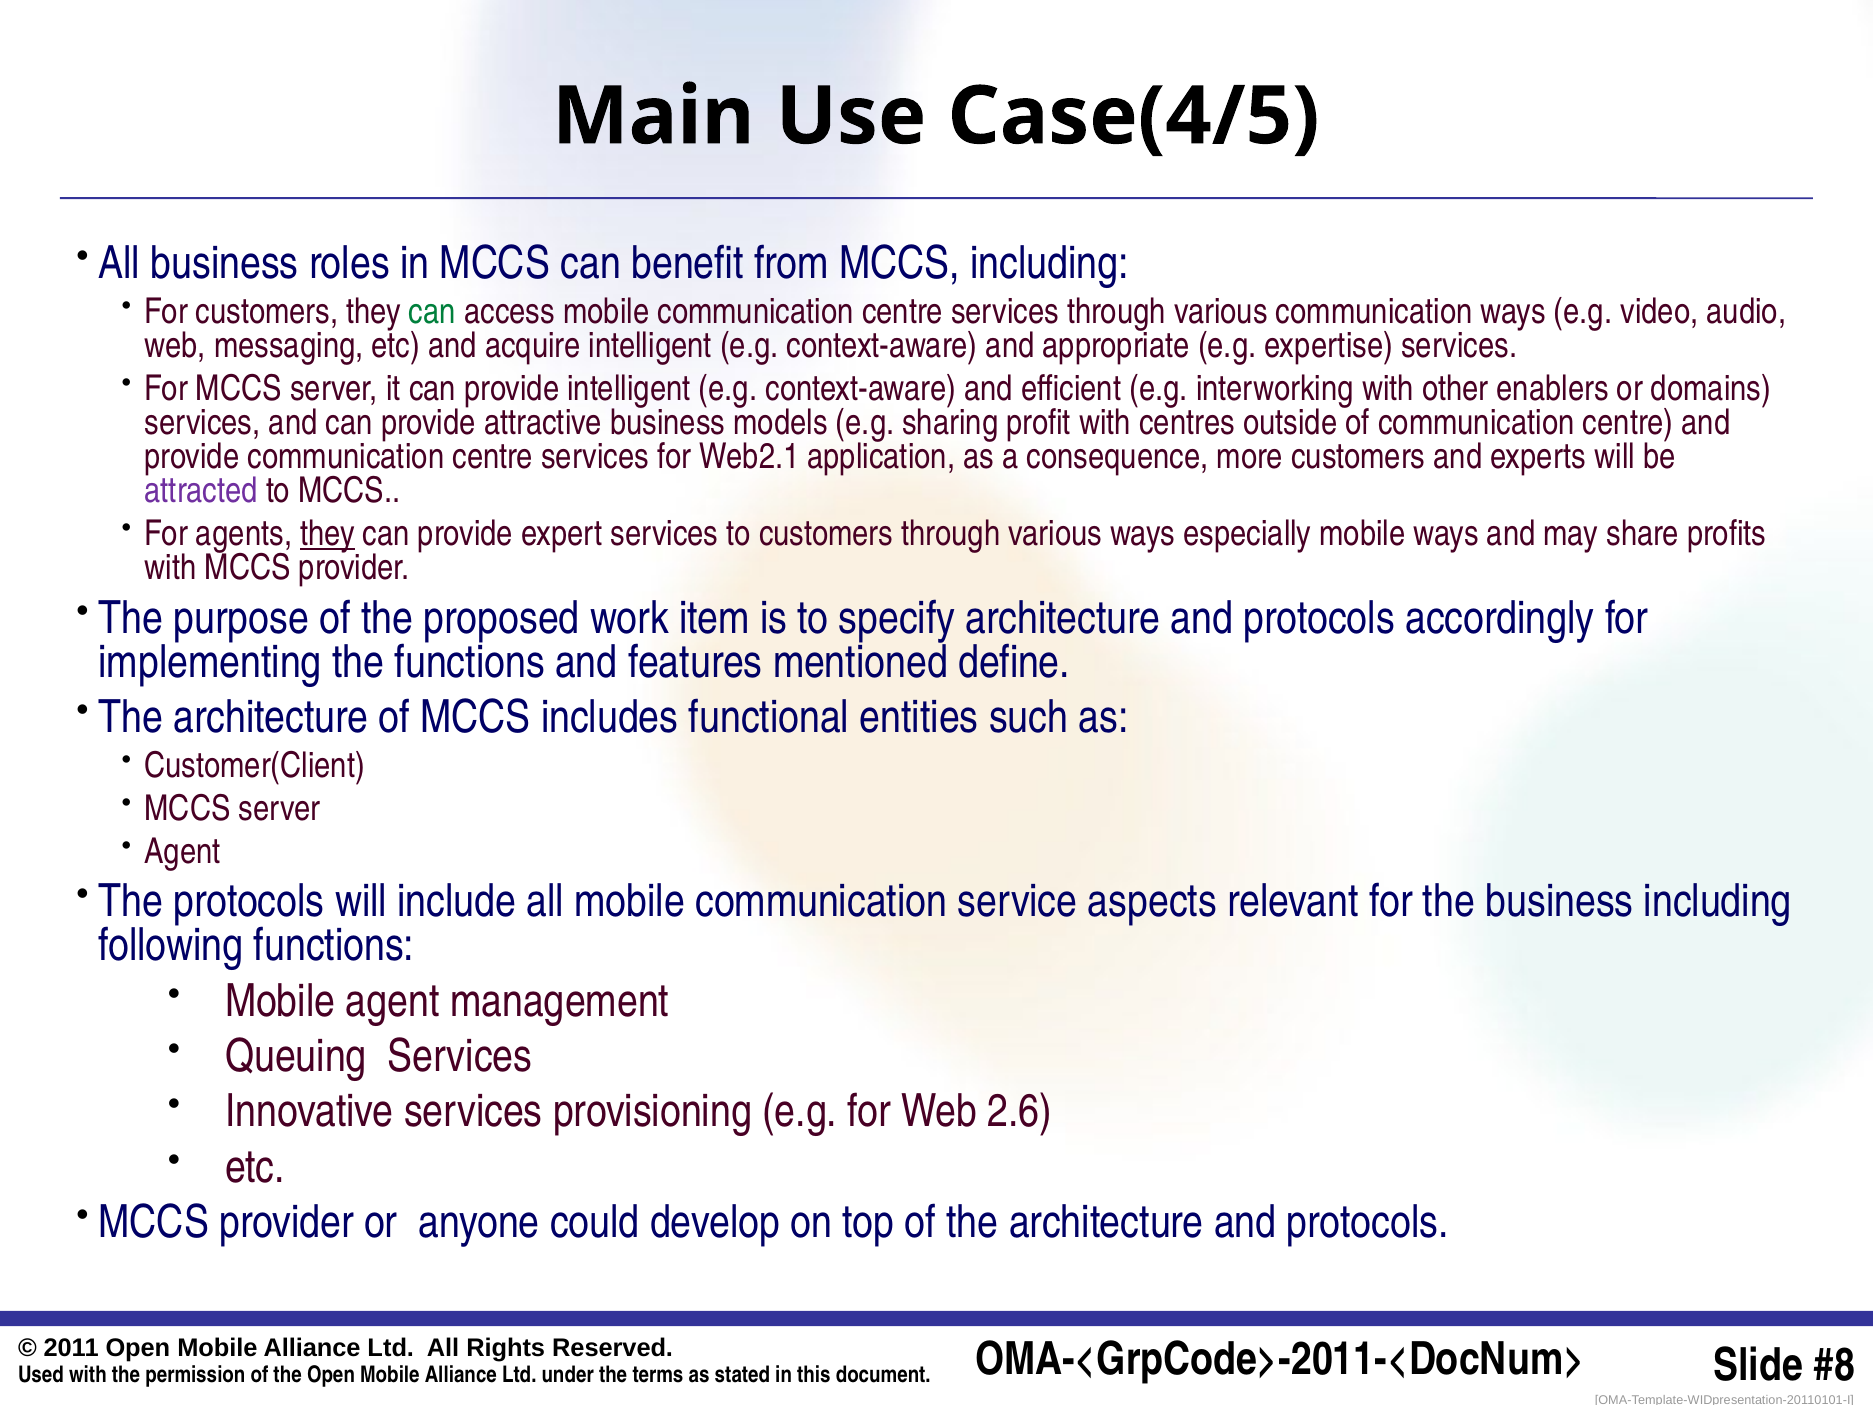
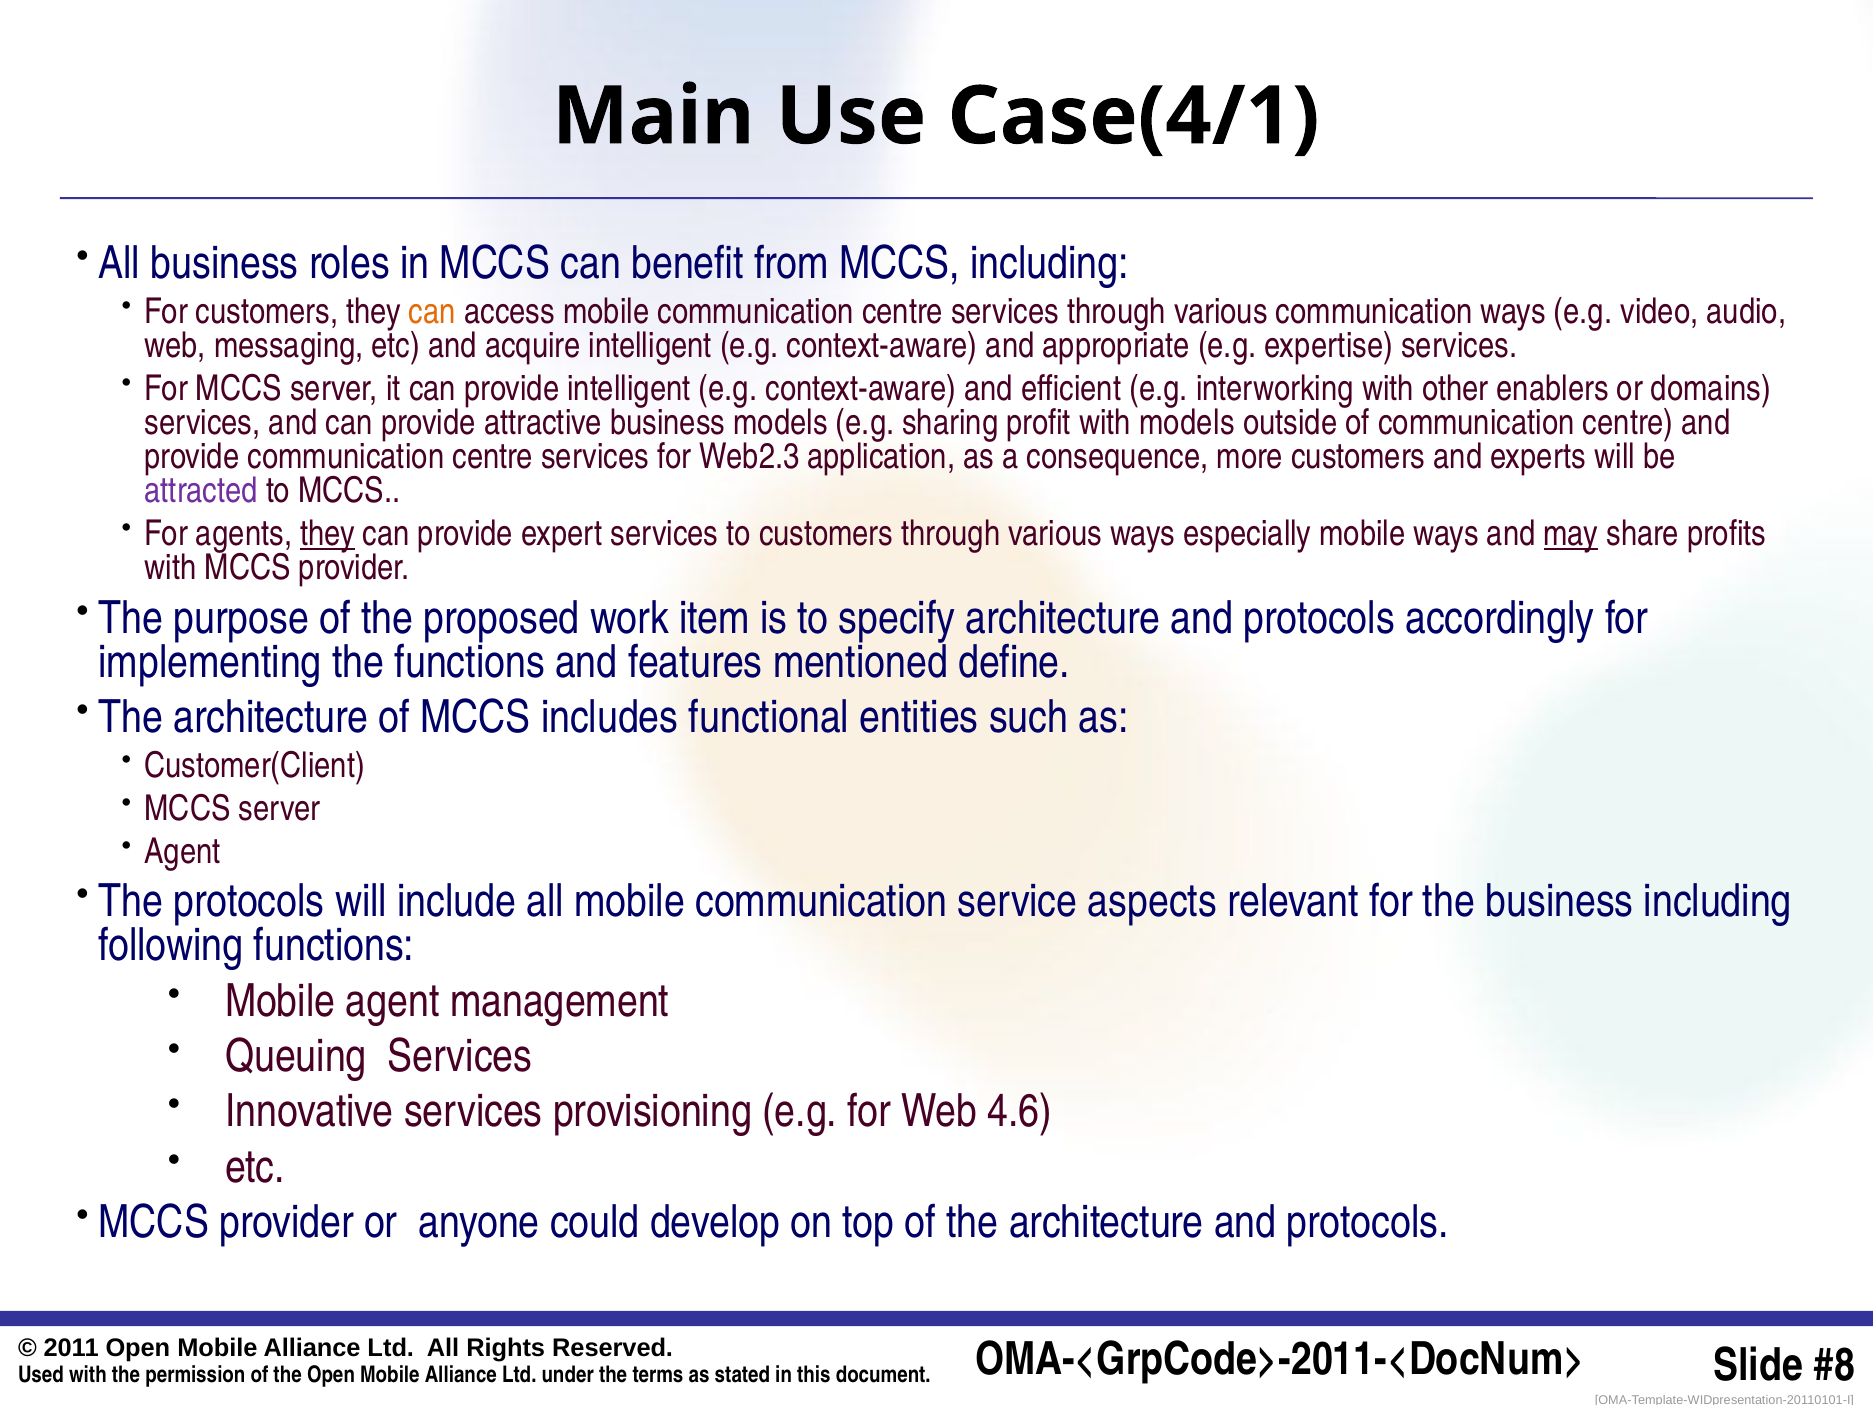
Case(4/5: Case(4/5 -> Case(4/1
can at (433, 311) colour: green -> orange
with centres: centres -> models
Web2.1: Web2.1 -> Web2.3
may underline: none -> present
2.6: 2.6 -> 4.6
